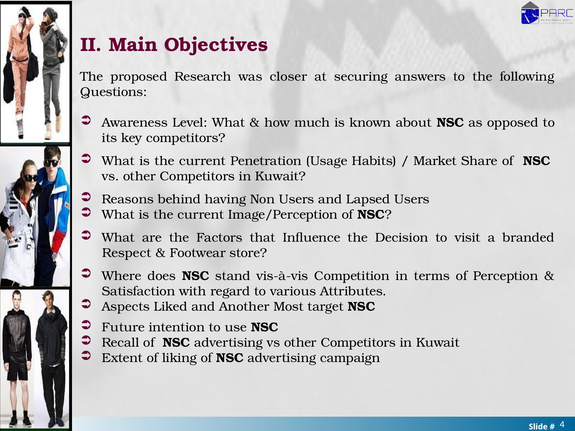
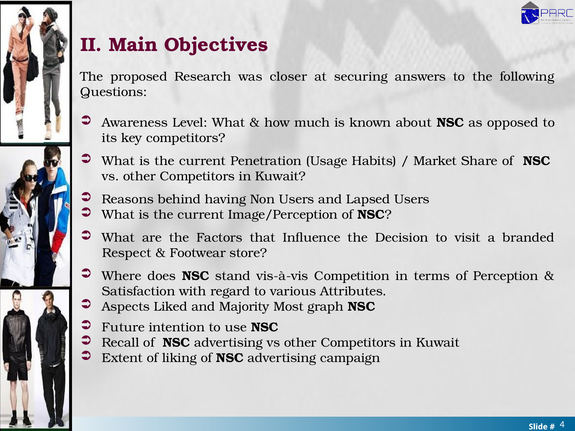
Another: Another -> Majority
target: target -> graph
